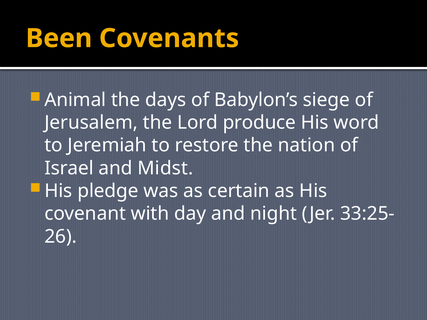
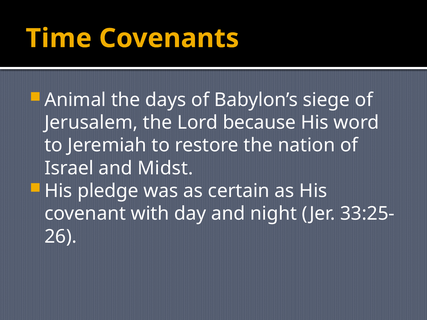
Been: Been -> Time
produce: produce -> because
